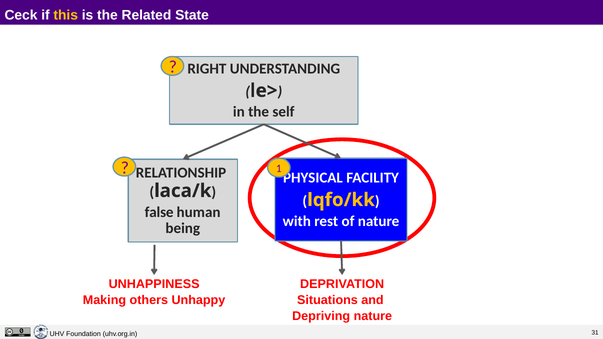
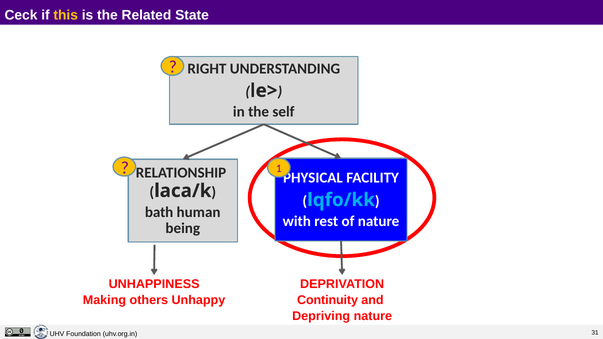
lqfo/kk colour: yellow -> light blue
false: false -> bath
Situations: Situations -> Continuity
